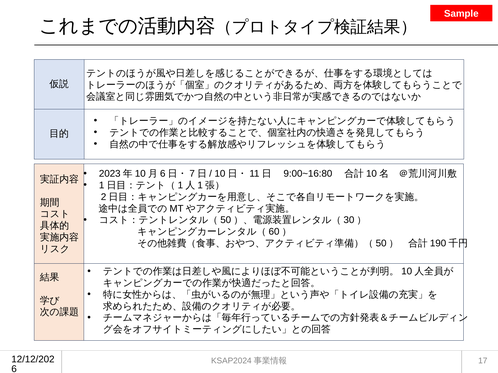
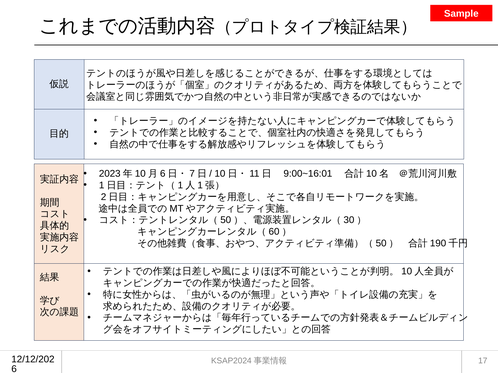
9:00~16:80: 9:00~16:80 -> 9:00~16:01
